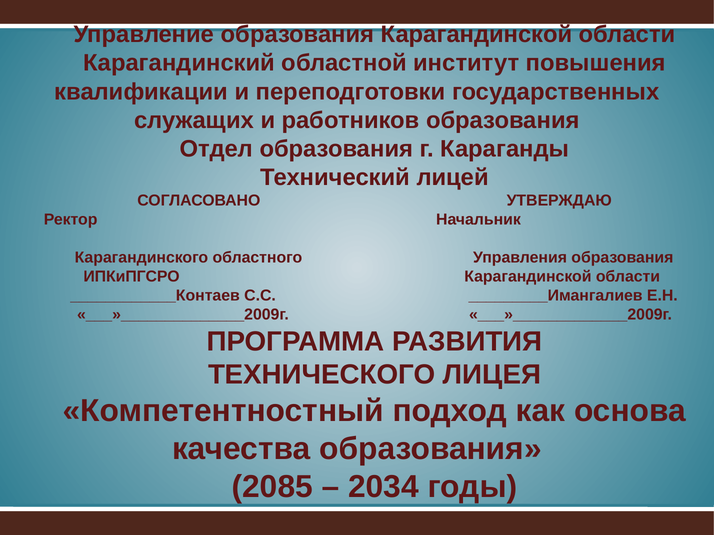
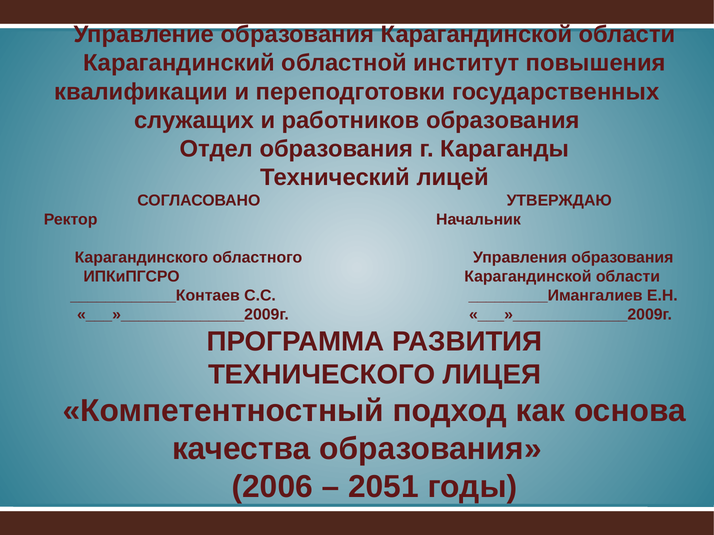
2085: 2085 -> 2006
2034: 2034 -> 2051
